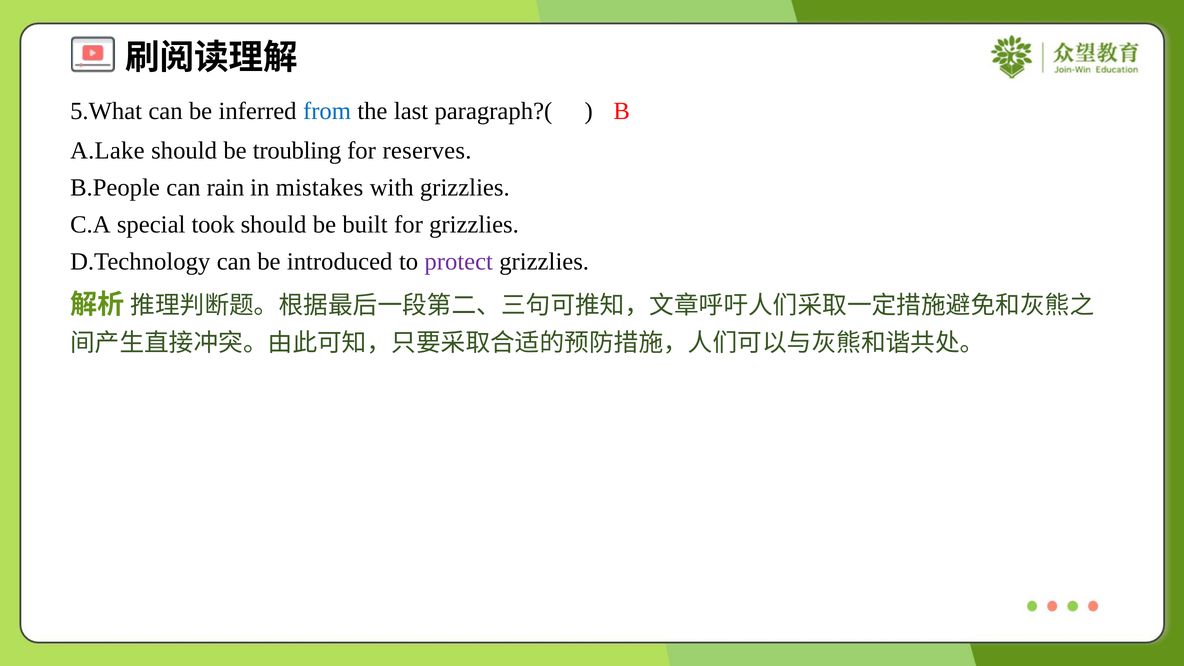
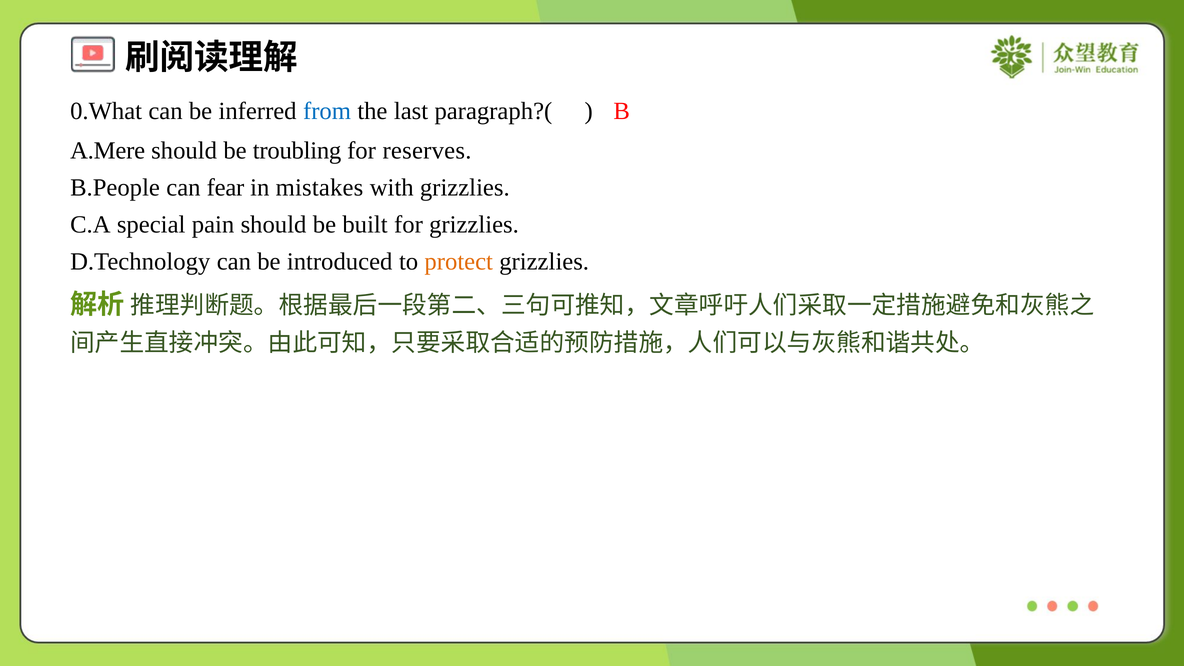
5.What: 5.What -> 0.What
A.Lake: A.Lake -> A.Mere
rain: rain -> fear
took: took -> pain
protect colour: purple -> orange
